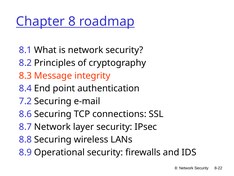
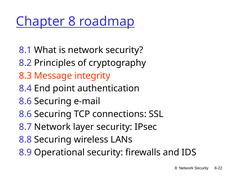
7.2 at (25, 101): 7.2 -> 8.6
